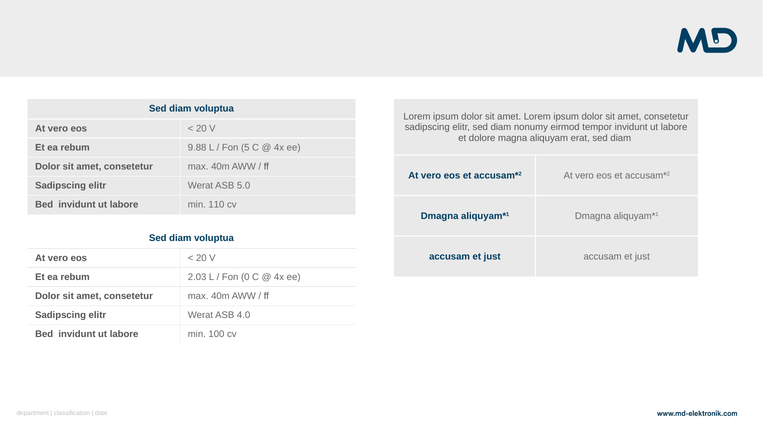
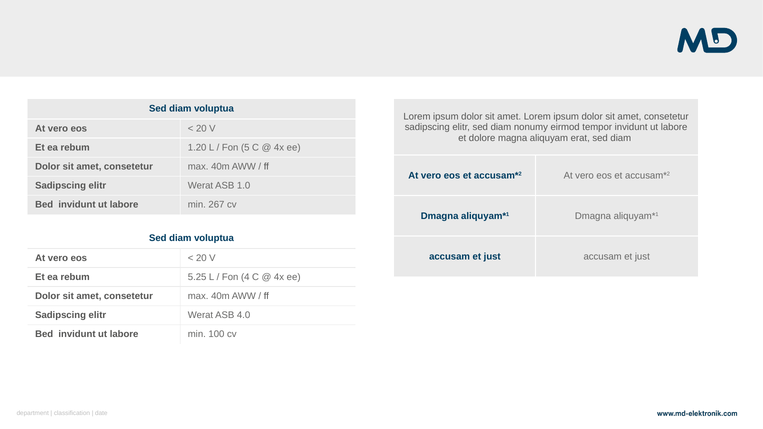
9.88: 9.88 -> 1.20
5.0: 5.0 -> 1.0
110: 110 -> 267
2.03: 2.03 -> 5.25
0: 0 -> 4
